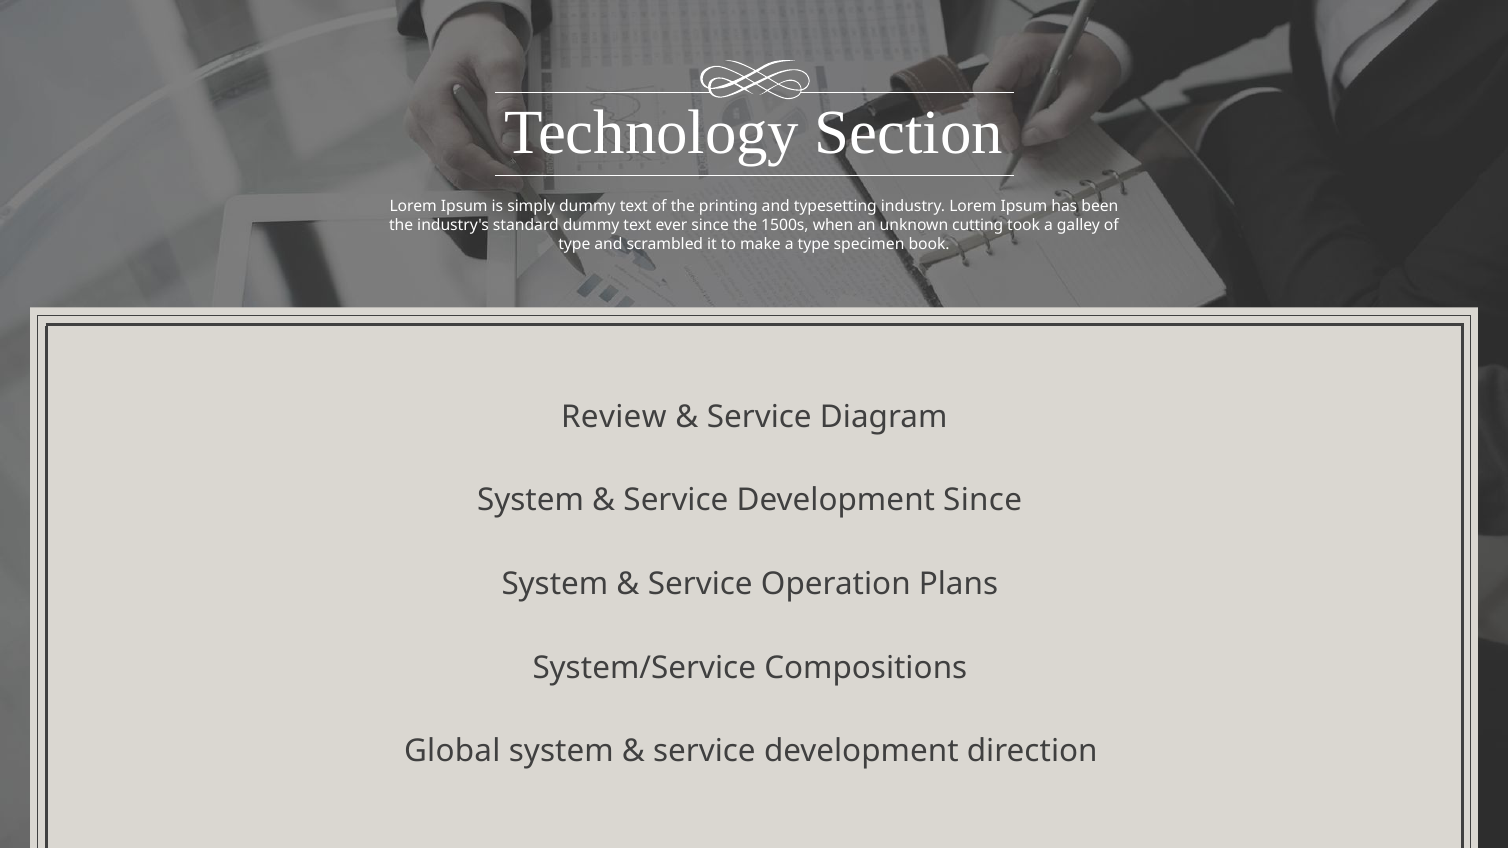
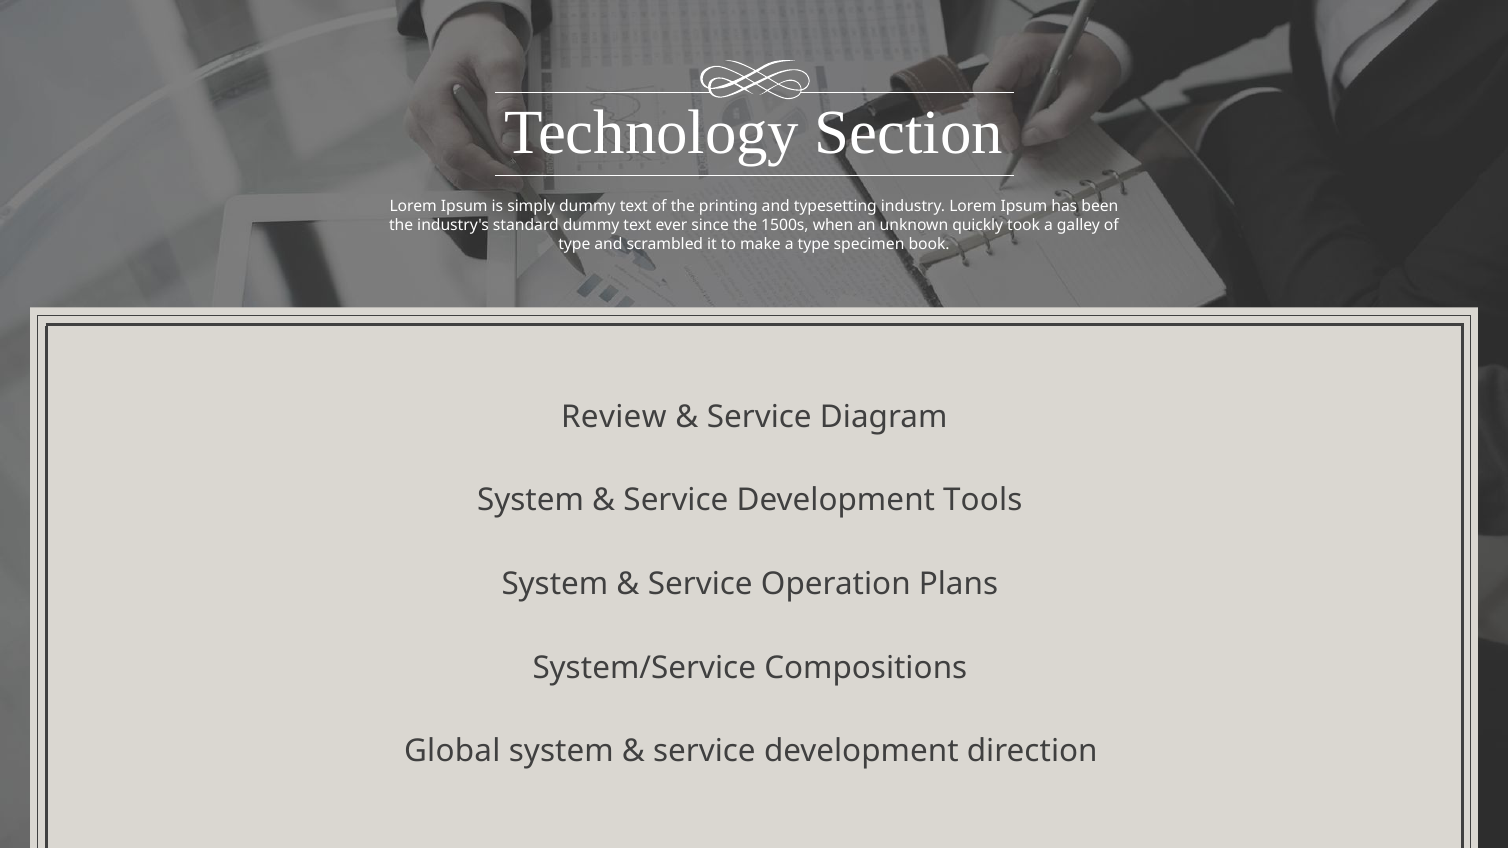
cutting: cutting -> quickly
Development Since: Since -> Tools
